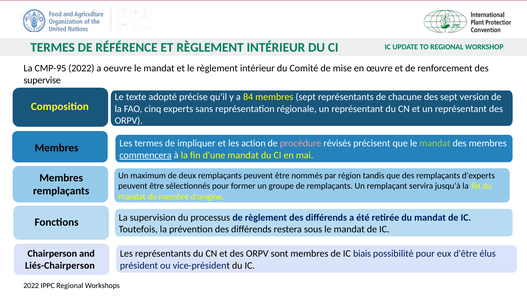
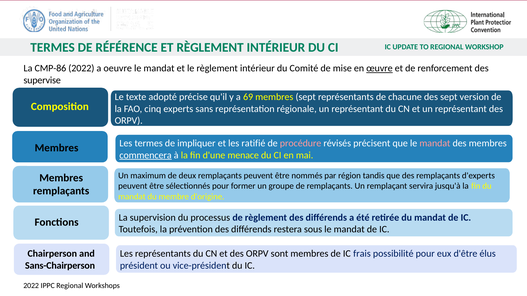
CMP-95: CMP-95 -> CMP-86
œuvre underline: none -> present
84: 84 -> 69
action: action -> ratifié
mandat at (435, 143) colour: light green -> pink
d'une mandat: mandat -> menace
biais: biais -> frais
Liés-Chairperson: Liés-Chairperson -> Sans-Chairperson
